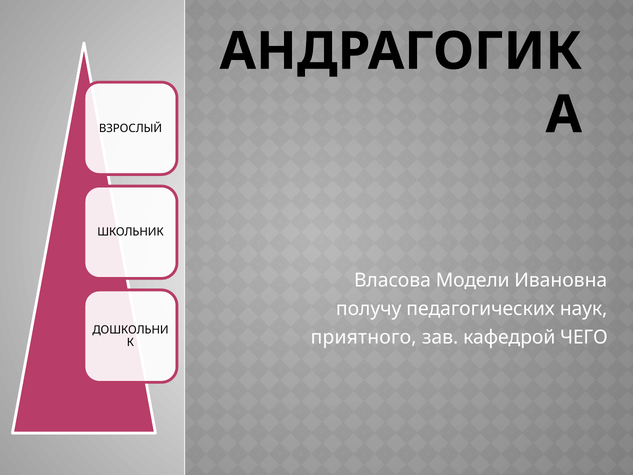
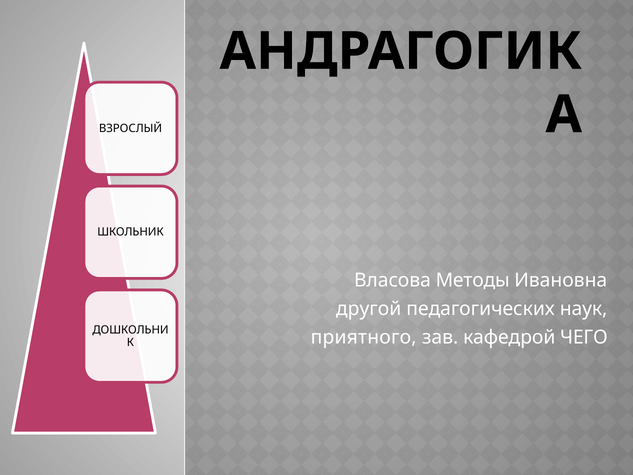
Модели: Модели -> Методы
получу: получу -> другой
